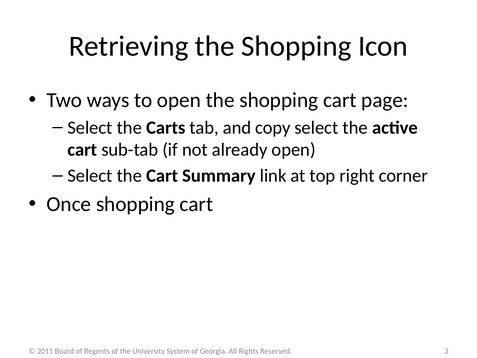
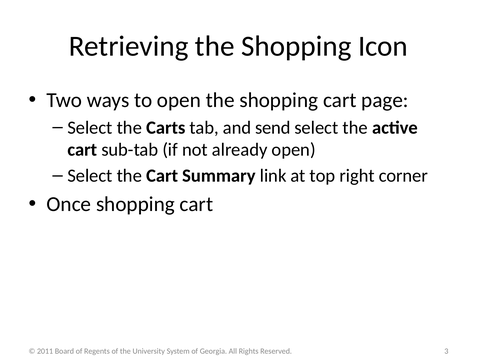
copy: copy -> send
